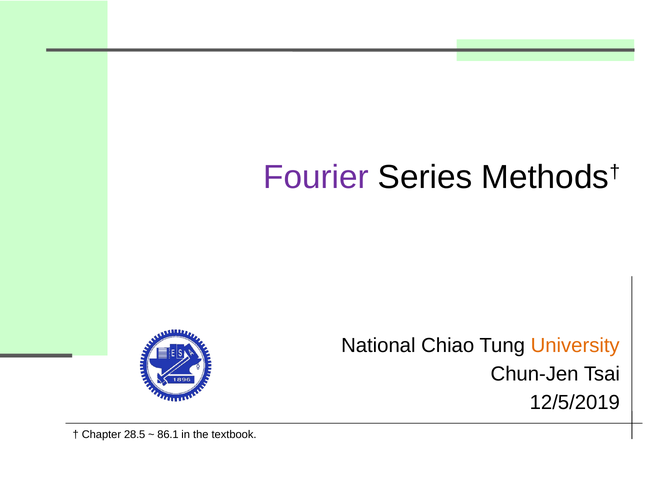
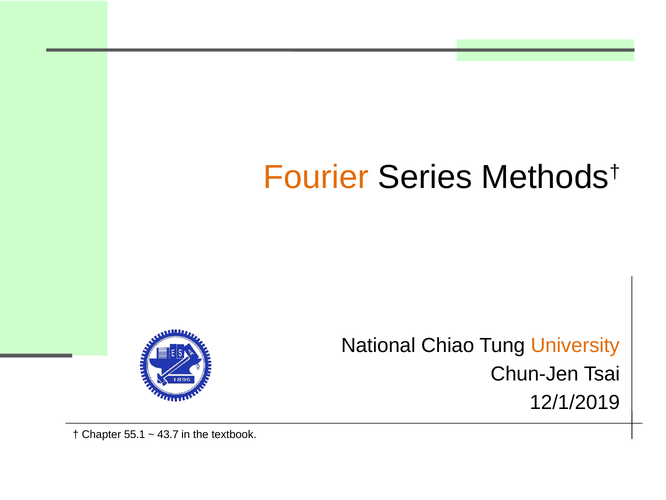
Fourier colour: purple -> orange
12/5/2019: 12/5/2019 -> 12/1/2019
28.5: 28.5 -> 55.1
86.1: 86.1 -> 43.7
